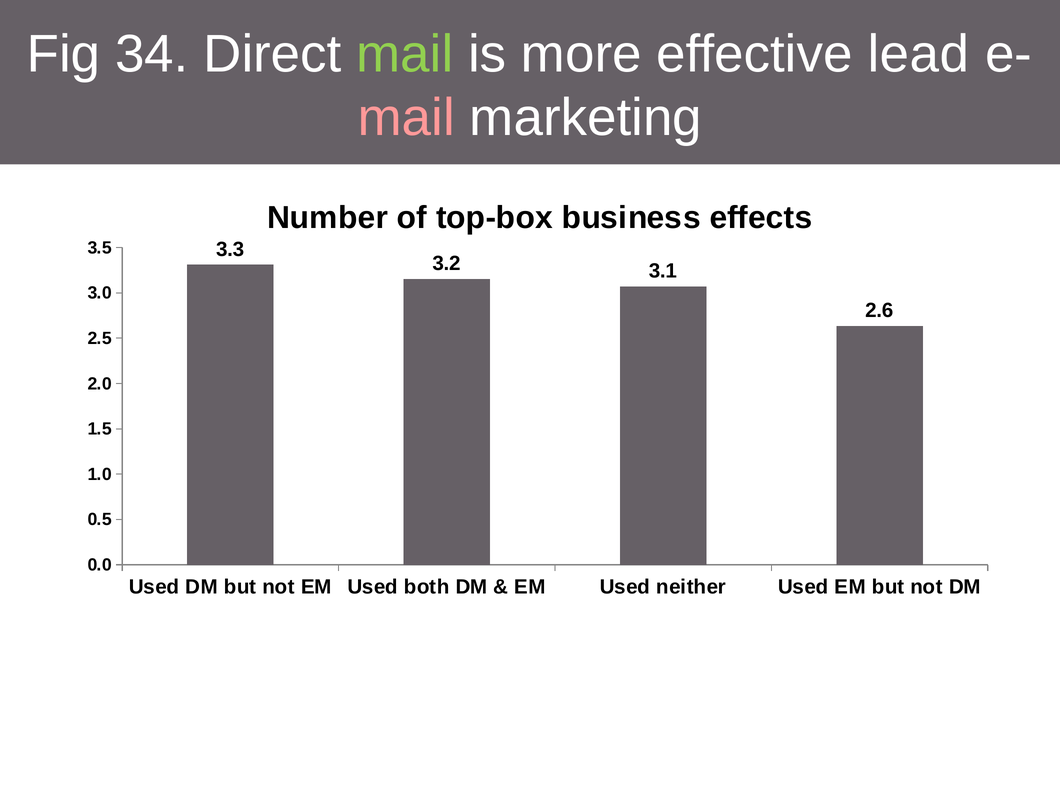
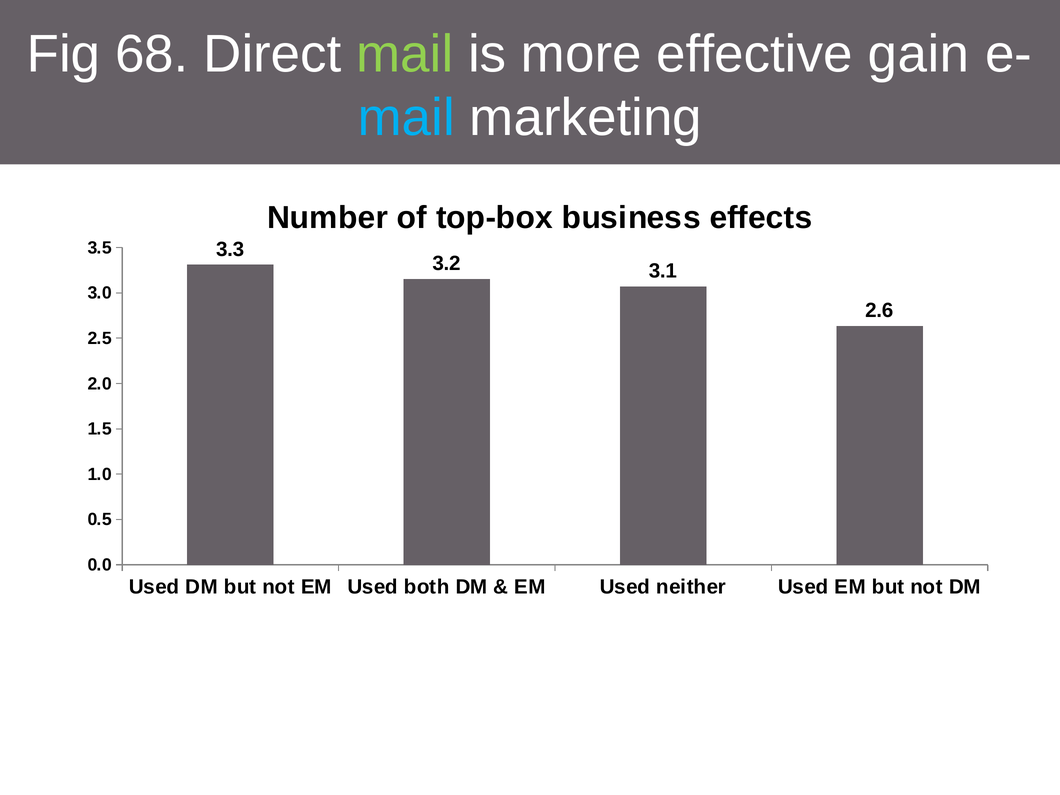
34: 34 -> 68
lead: lead -> gain
mail at (406, 118) colour: pink -> light blue
